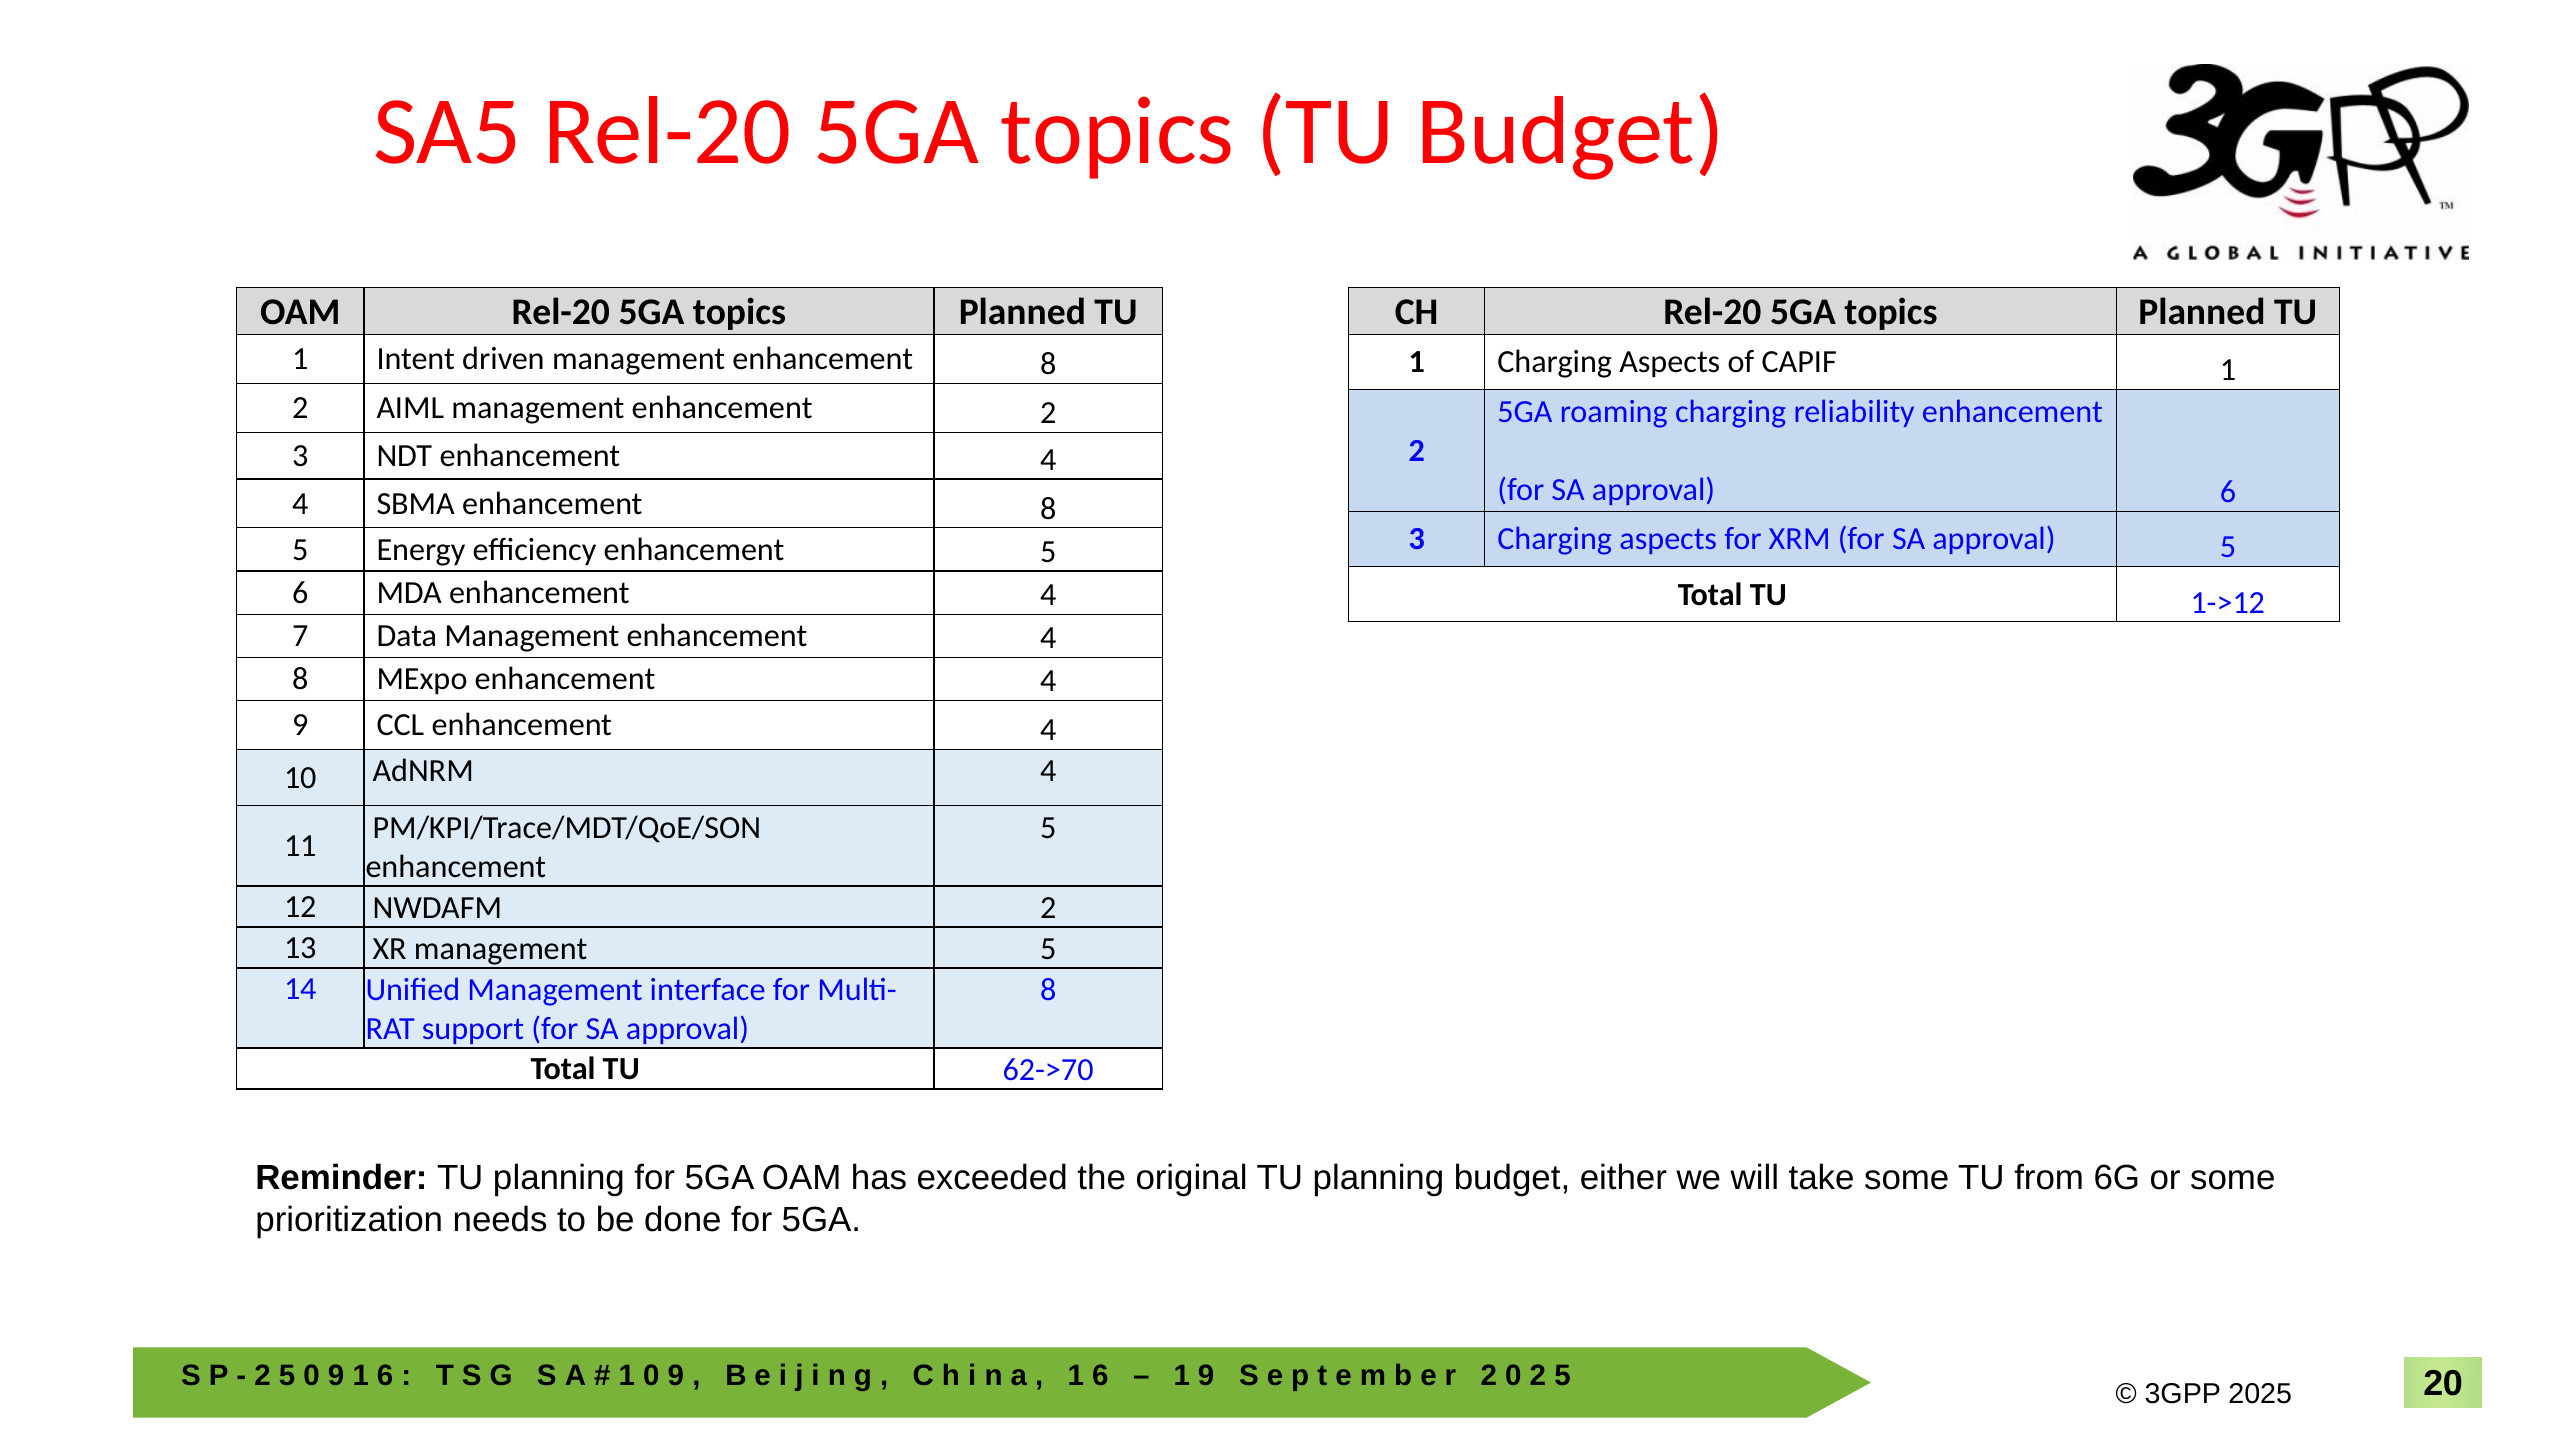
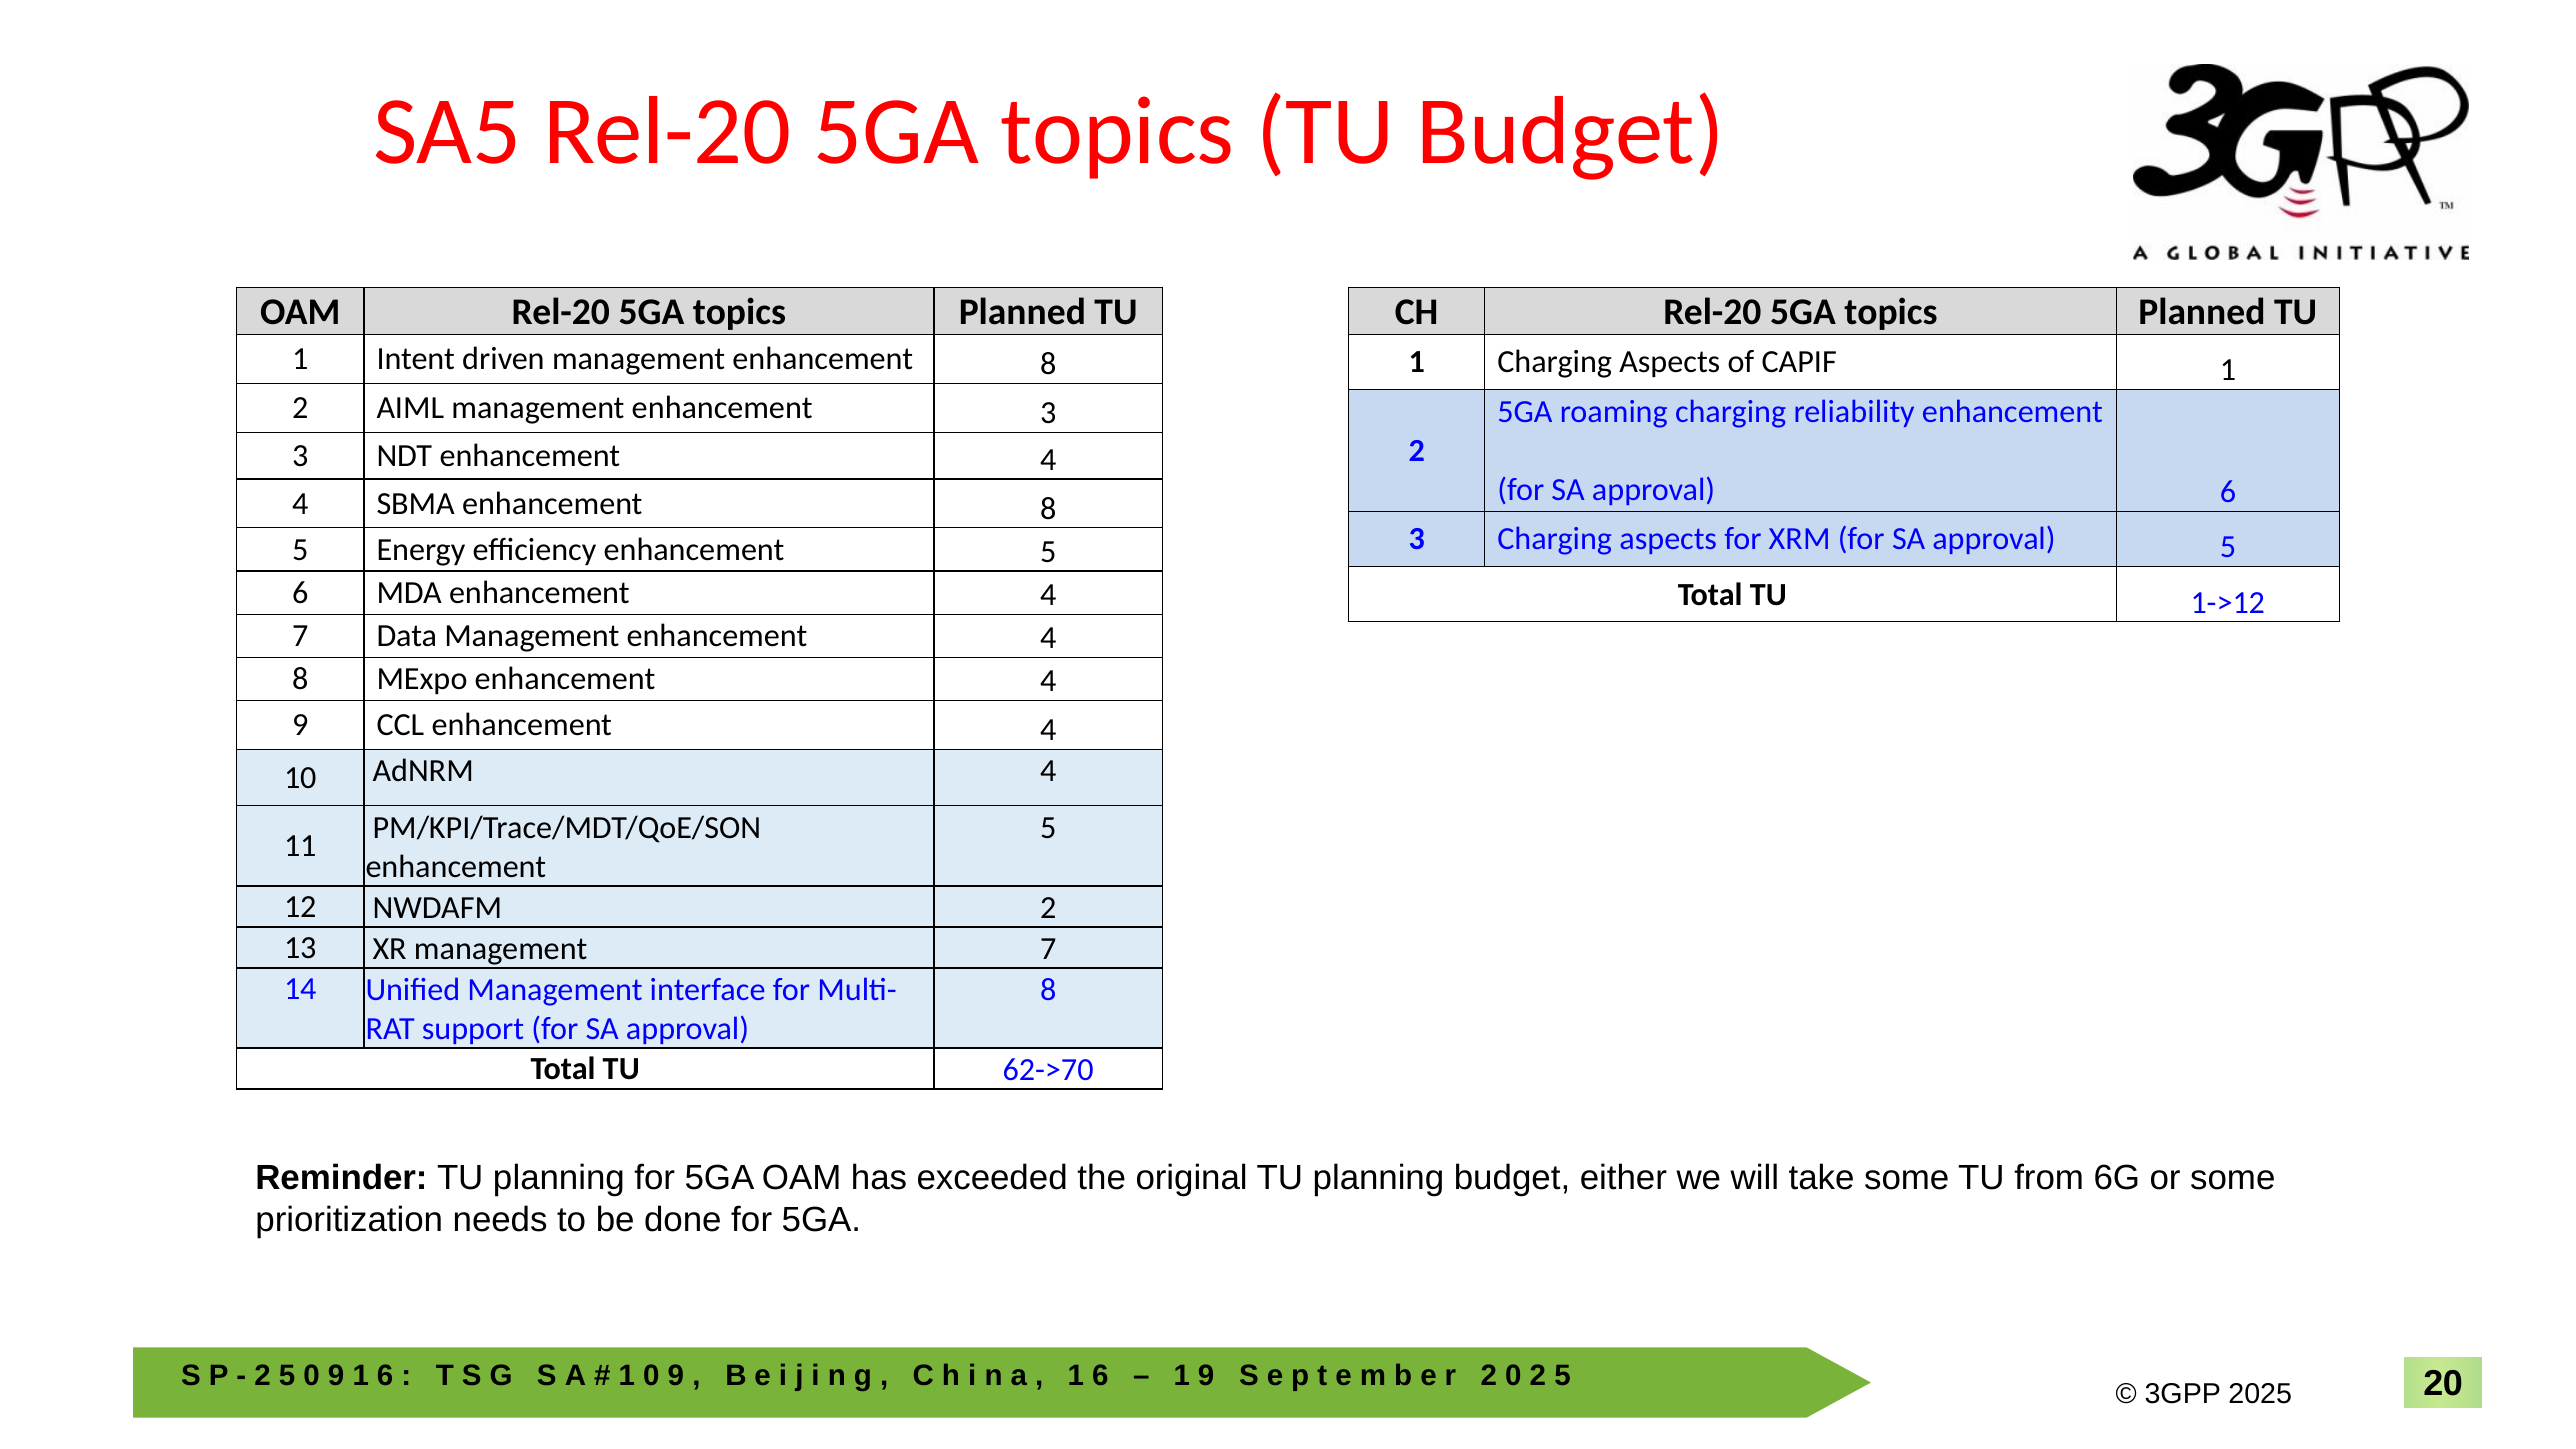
enhancement 2: 2 -> 3
management 5: 5 -> 7
